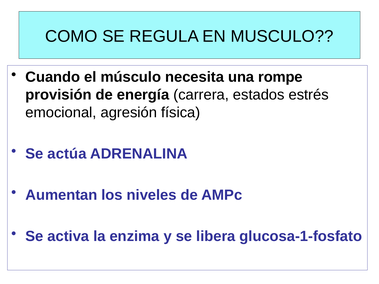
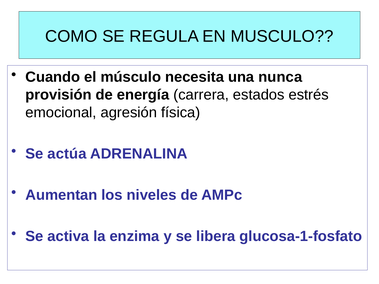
rompe: rompe -> nunca
